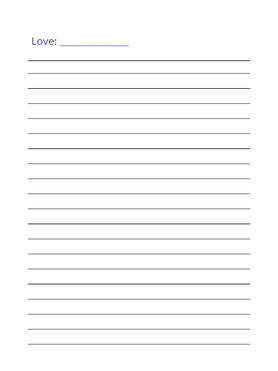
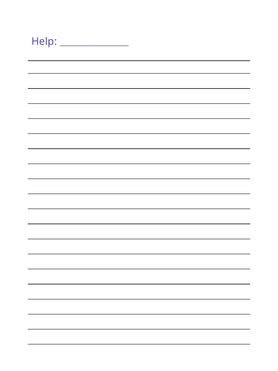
Love: Love -> Help
